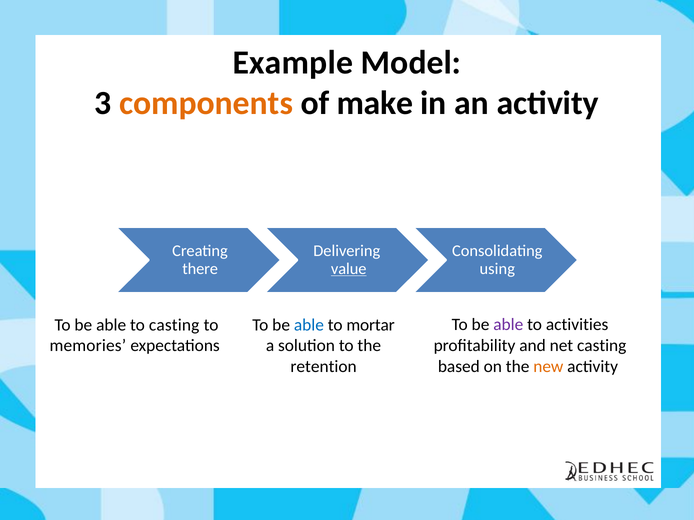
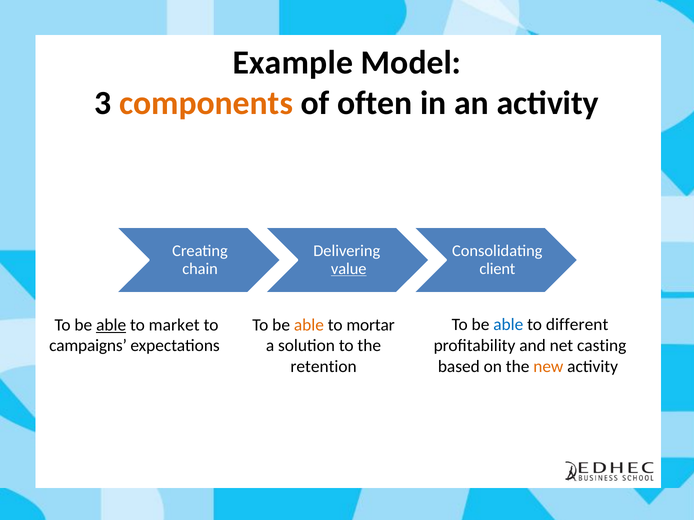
make: make -> often
there: there -> chain
using: using -> client
able at (508, 325) colour: purple -> blue
activities: activities -> different
able at (111, 325) underline: none -> present
to casting: casting -> market
able at (309, 325) colour: blue -> orange
memories: memories -> campaigns
